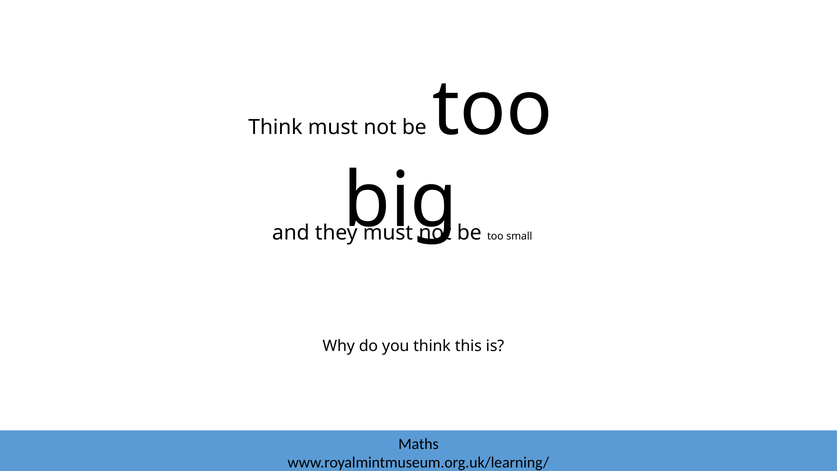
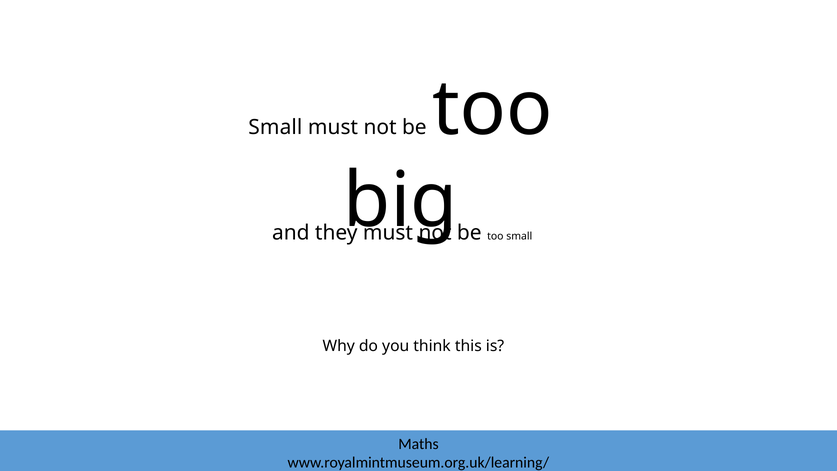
Think at (275, 127): Think -> Small
